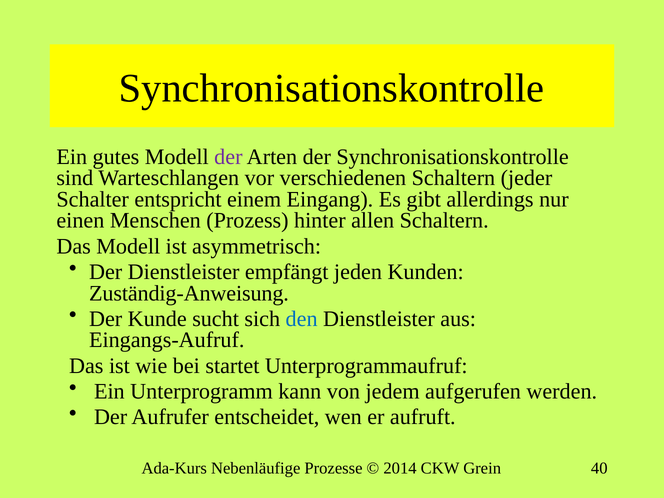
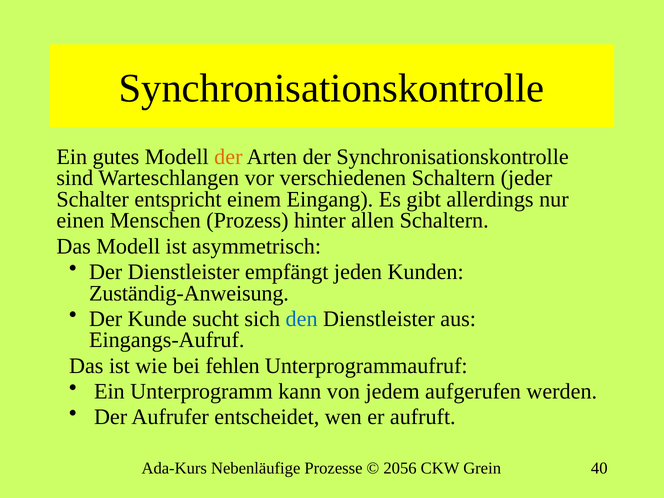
der at (228, 157) colour: purple -> orange
startet: startet -> fehlen
2014: 2014 -> 2056
